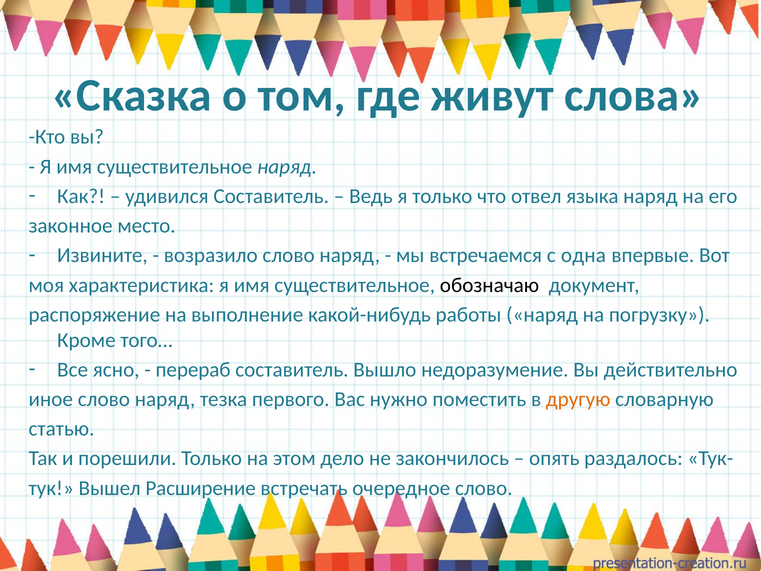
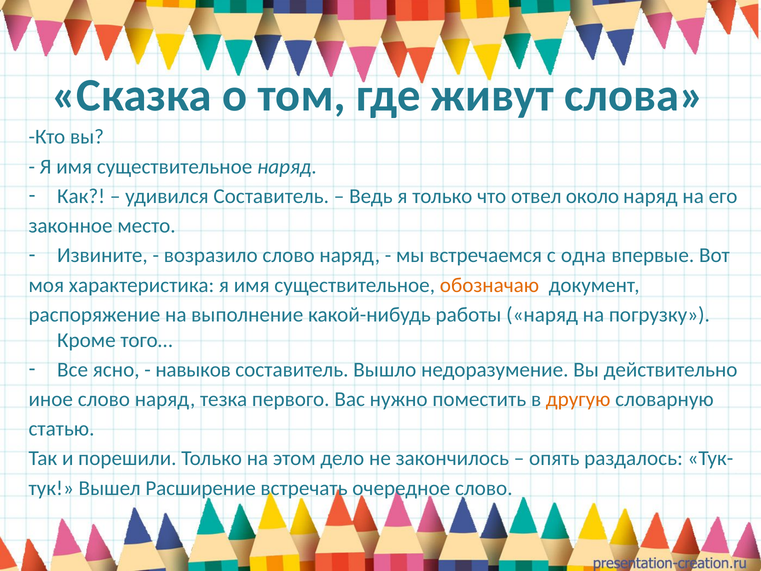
языка: языка -> около
обозначаю colour: black -> orange
перераб: перераб -> навыков
